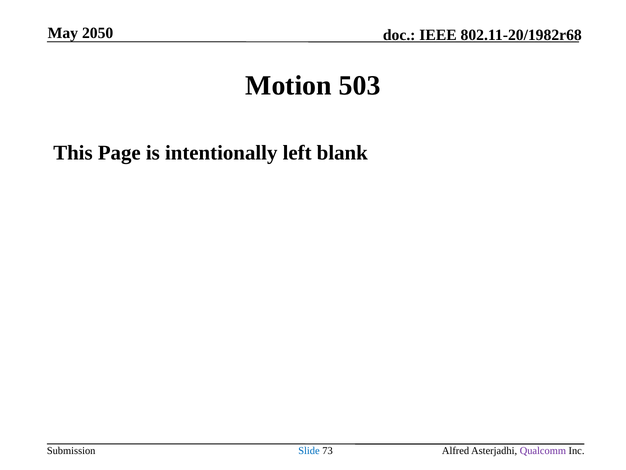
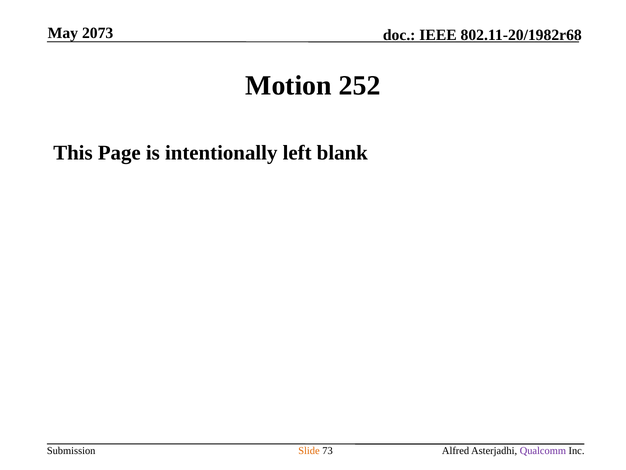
2050: 2050 -> 2073
503: 503 -> 252
Slide colour: blue -> orange
